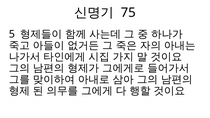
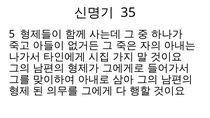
75: 75 -> 35
